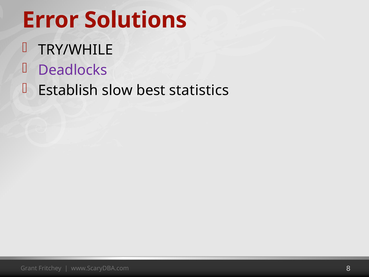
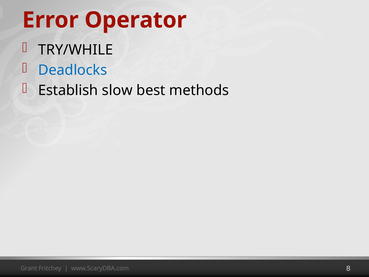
Solutions: Solutions -> Operator
Deadlocks colour: purple -> blue
statistics: statistics -> methods
